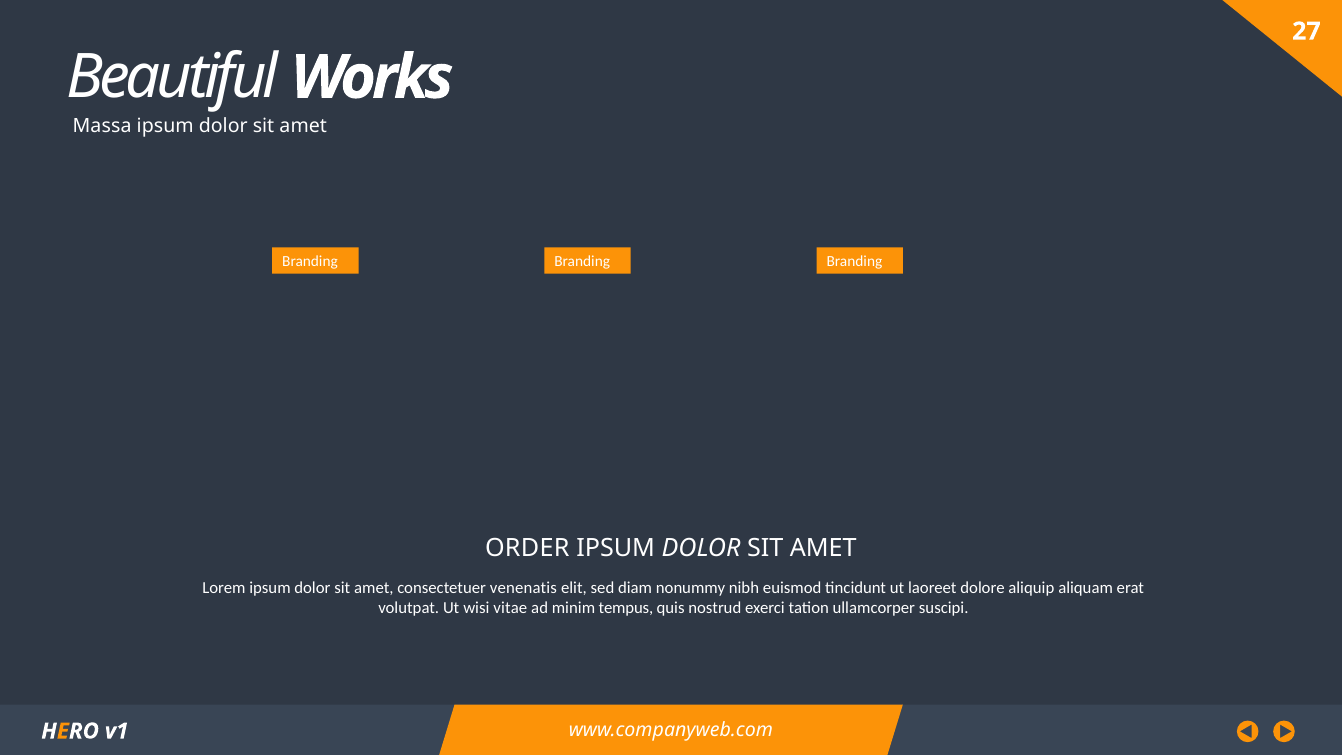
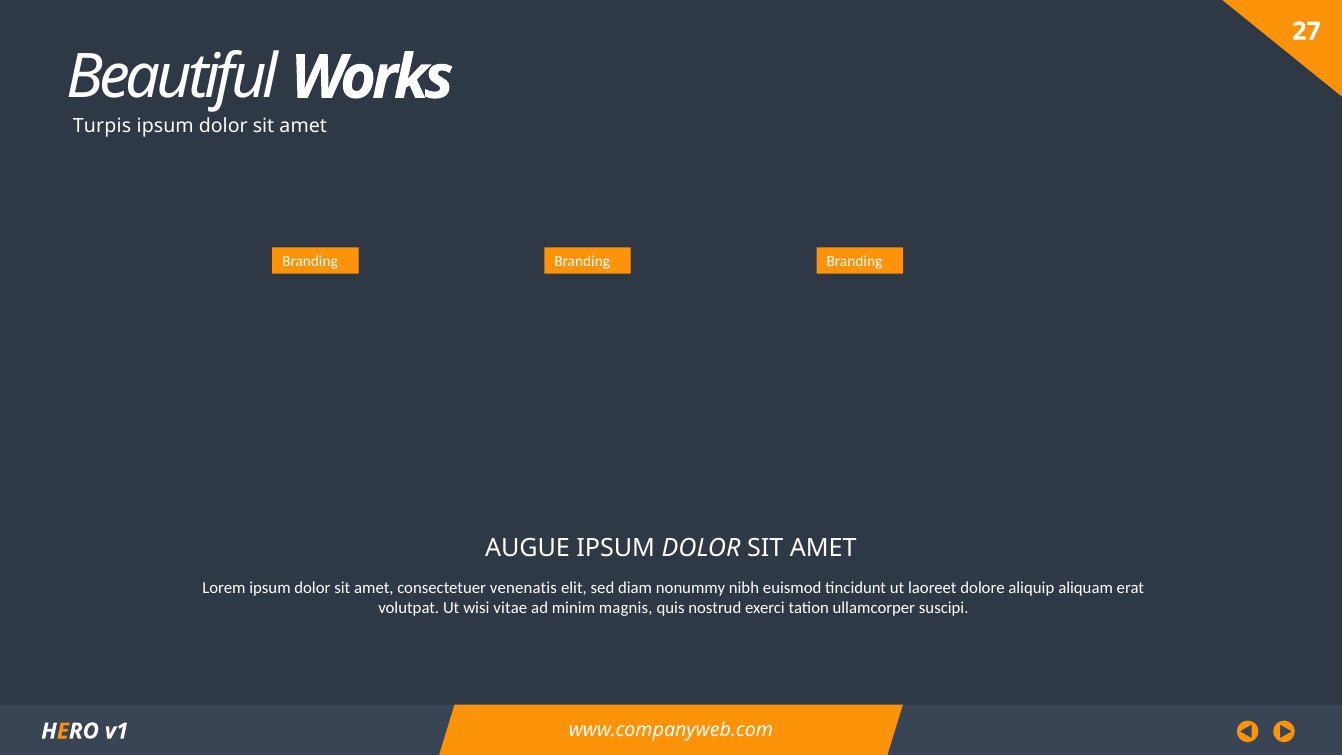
Massa: Massa -> Turpis
ORDER: ORDER -> AUGUE
tempus: tempus -> magnis
